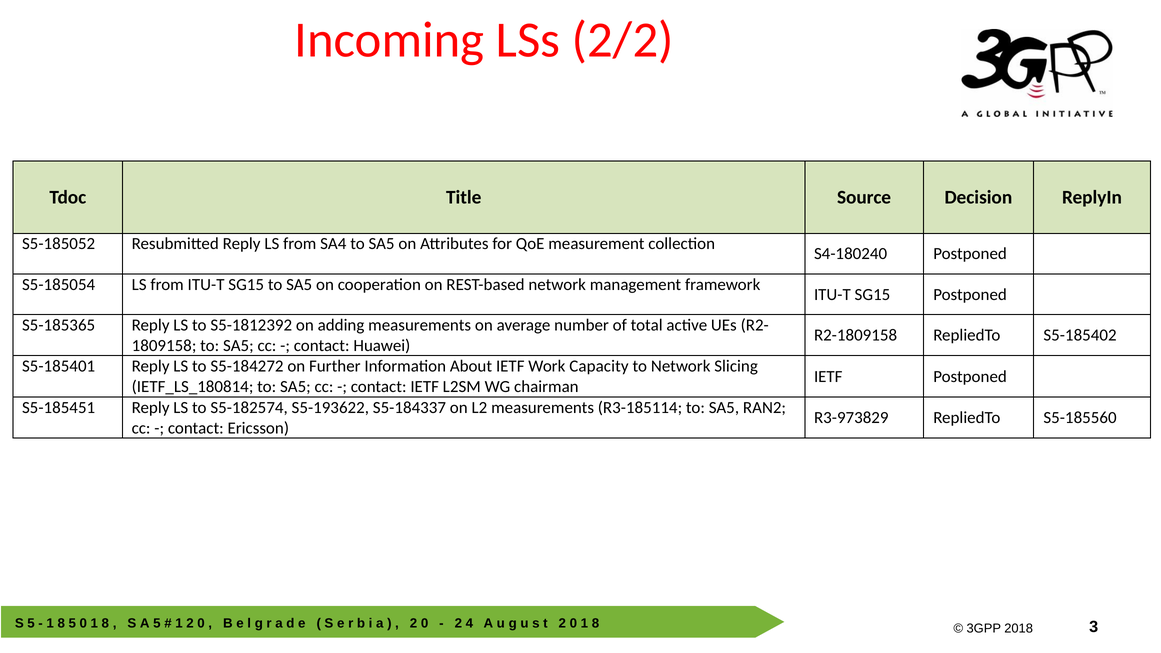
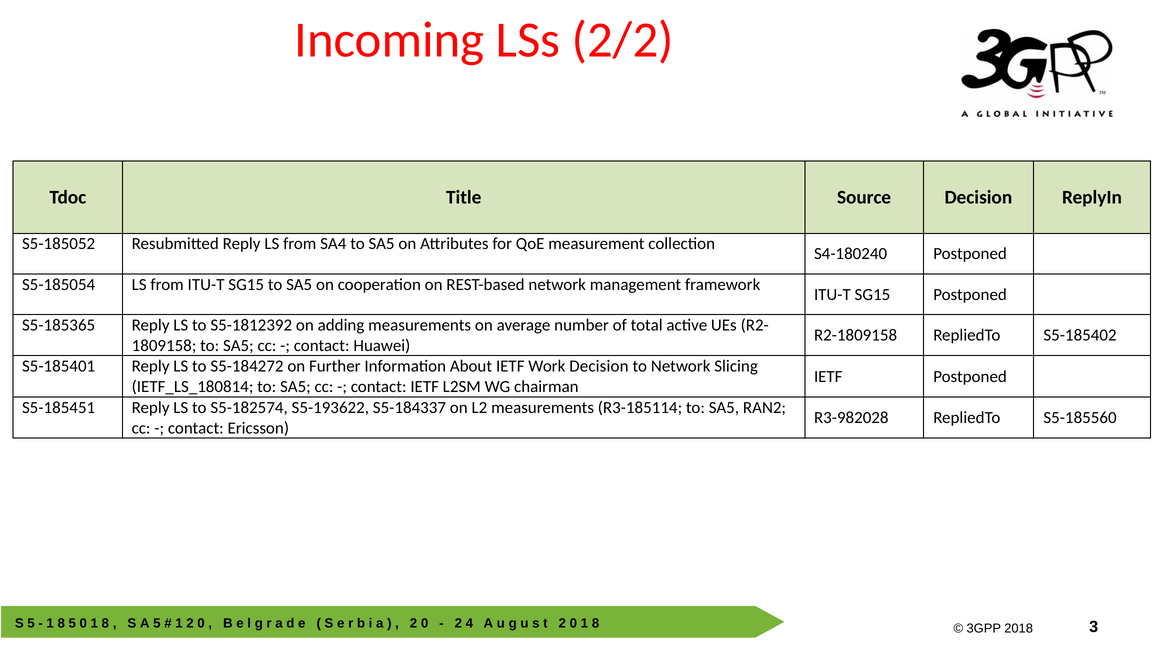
Work Capacity: Capacity -> Decision
R3-973829: R3-973829 -> R3-982028
